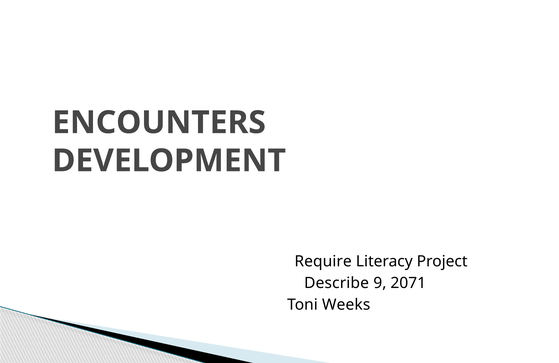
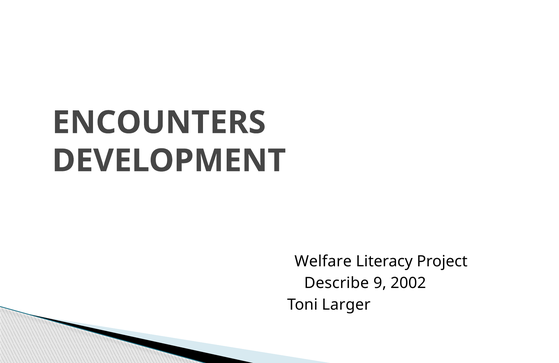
Require: Require -> Welfare
2071: 2071 -> 2002
Weeks: Weeks -> Larger
